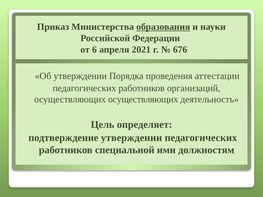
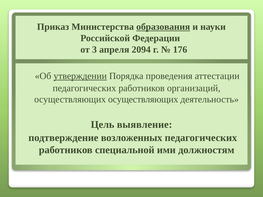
6: 6 -> 3
2021: 2021 -> 2094
676: 676 -> 176
утверждении at (80, 76) underline: none -> present
определяет: определяет -> выявление
подтверждение утверждении: утверждении -> возложенных
